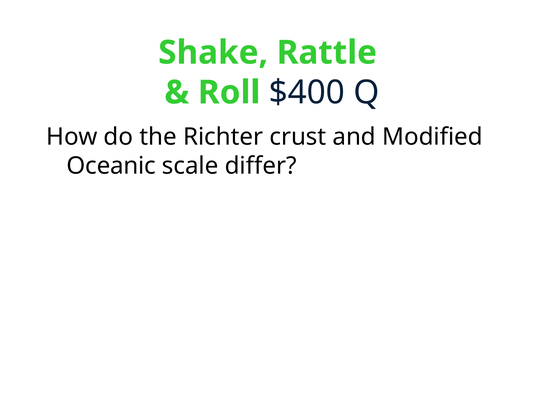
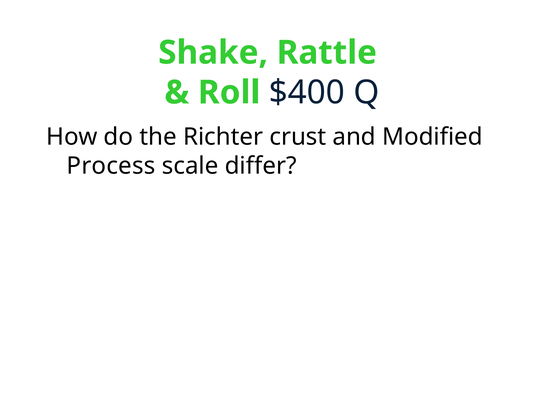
Oceanic: Oceanic -> Process
